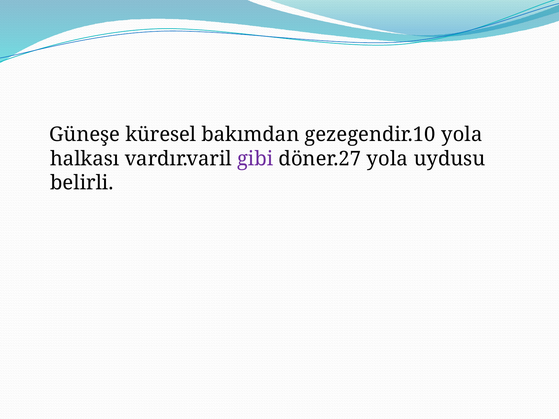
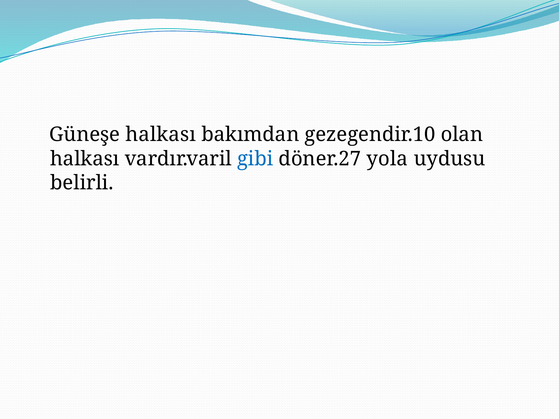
Güneşe küresel: küresel -> halkası
gezegendir.10 yola: yola -> olan
gibi colour: purple -> blue
